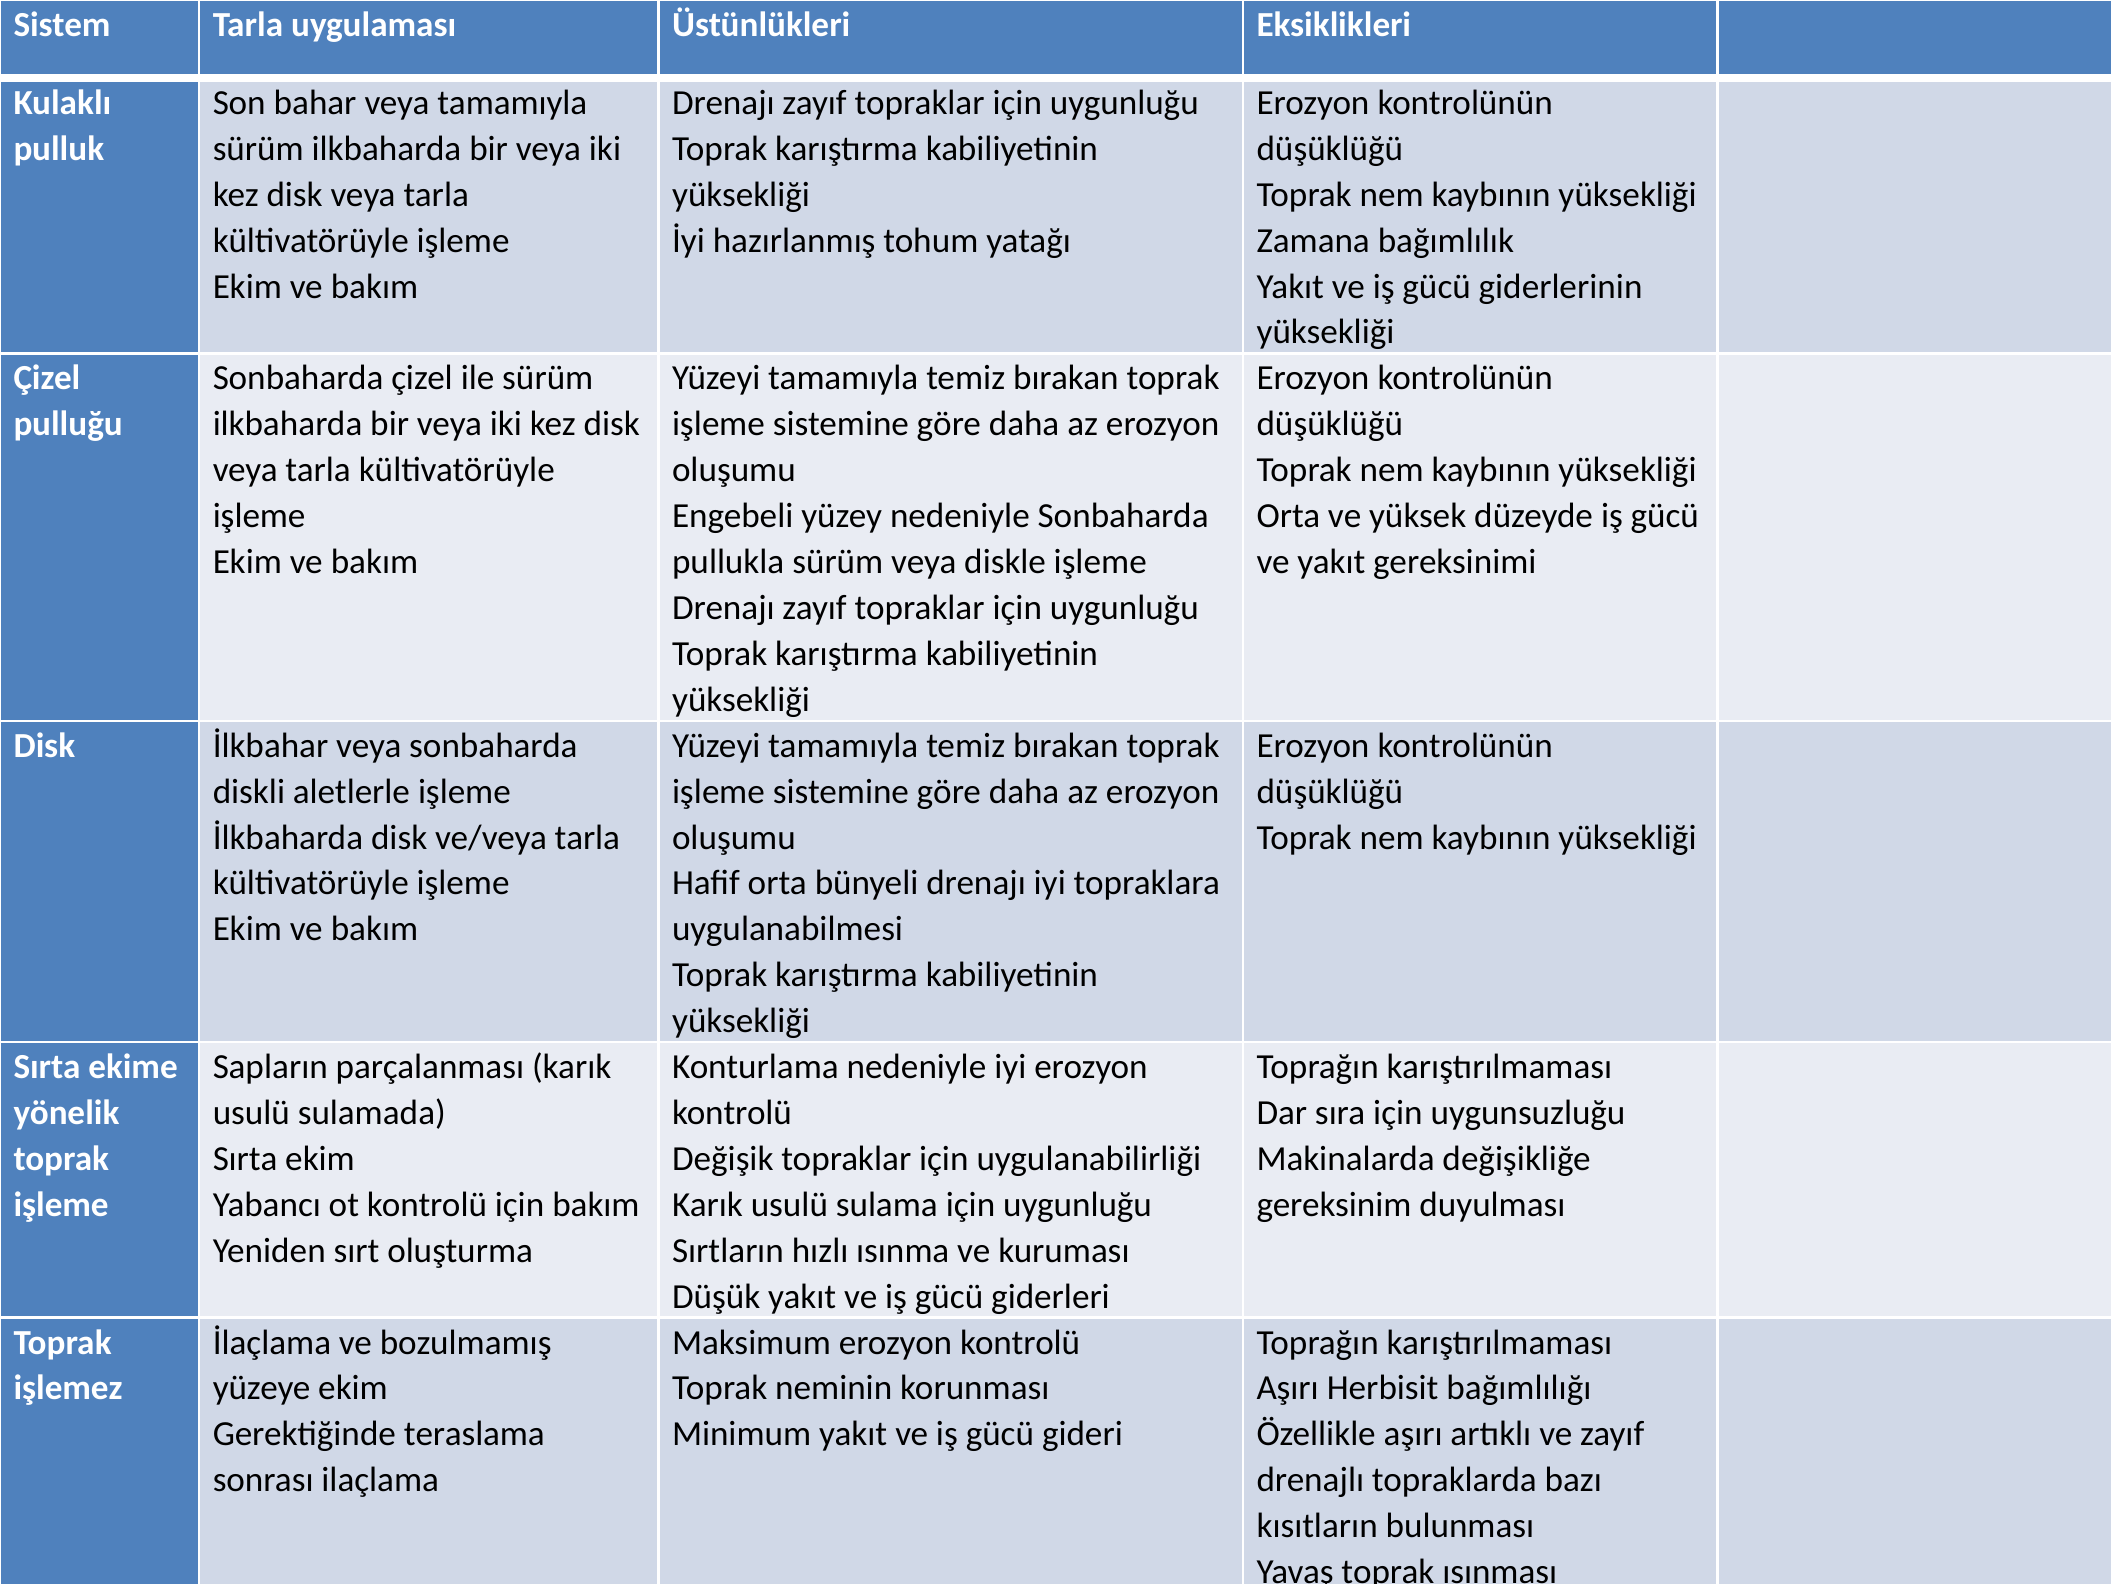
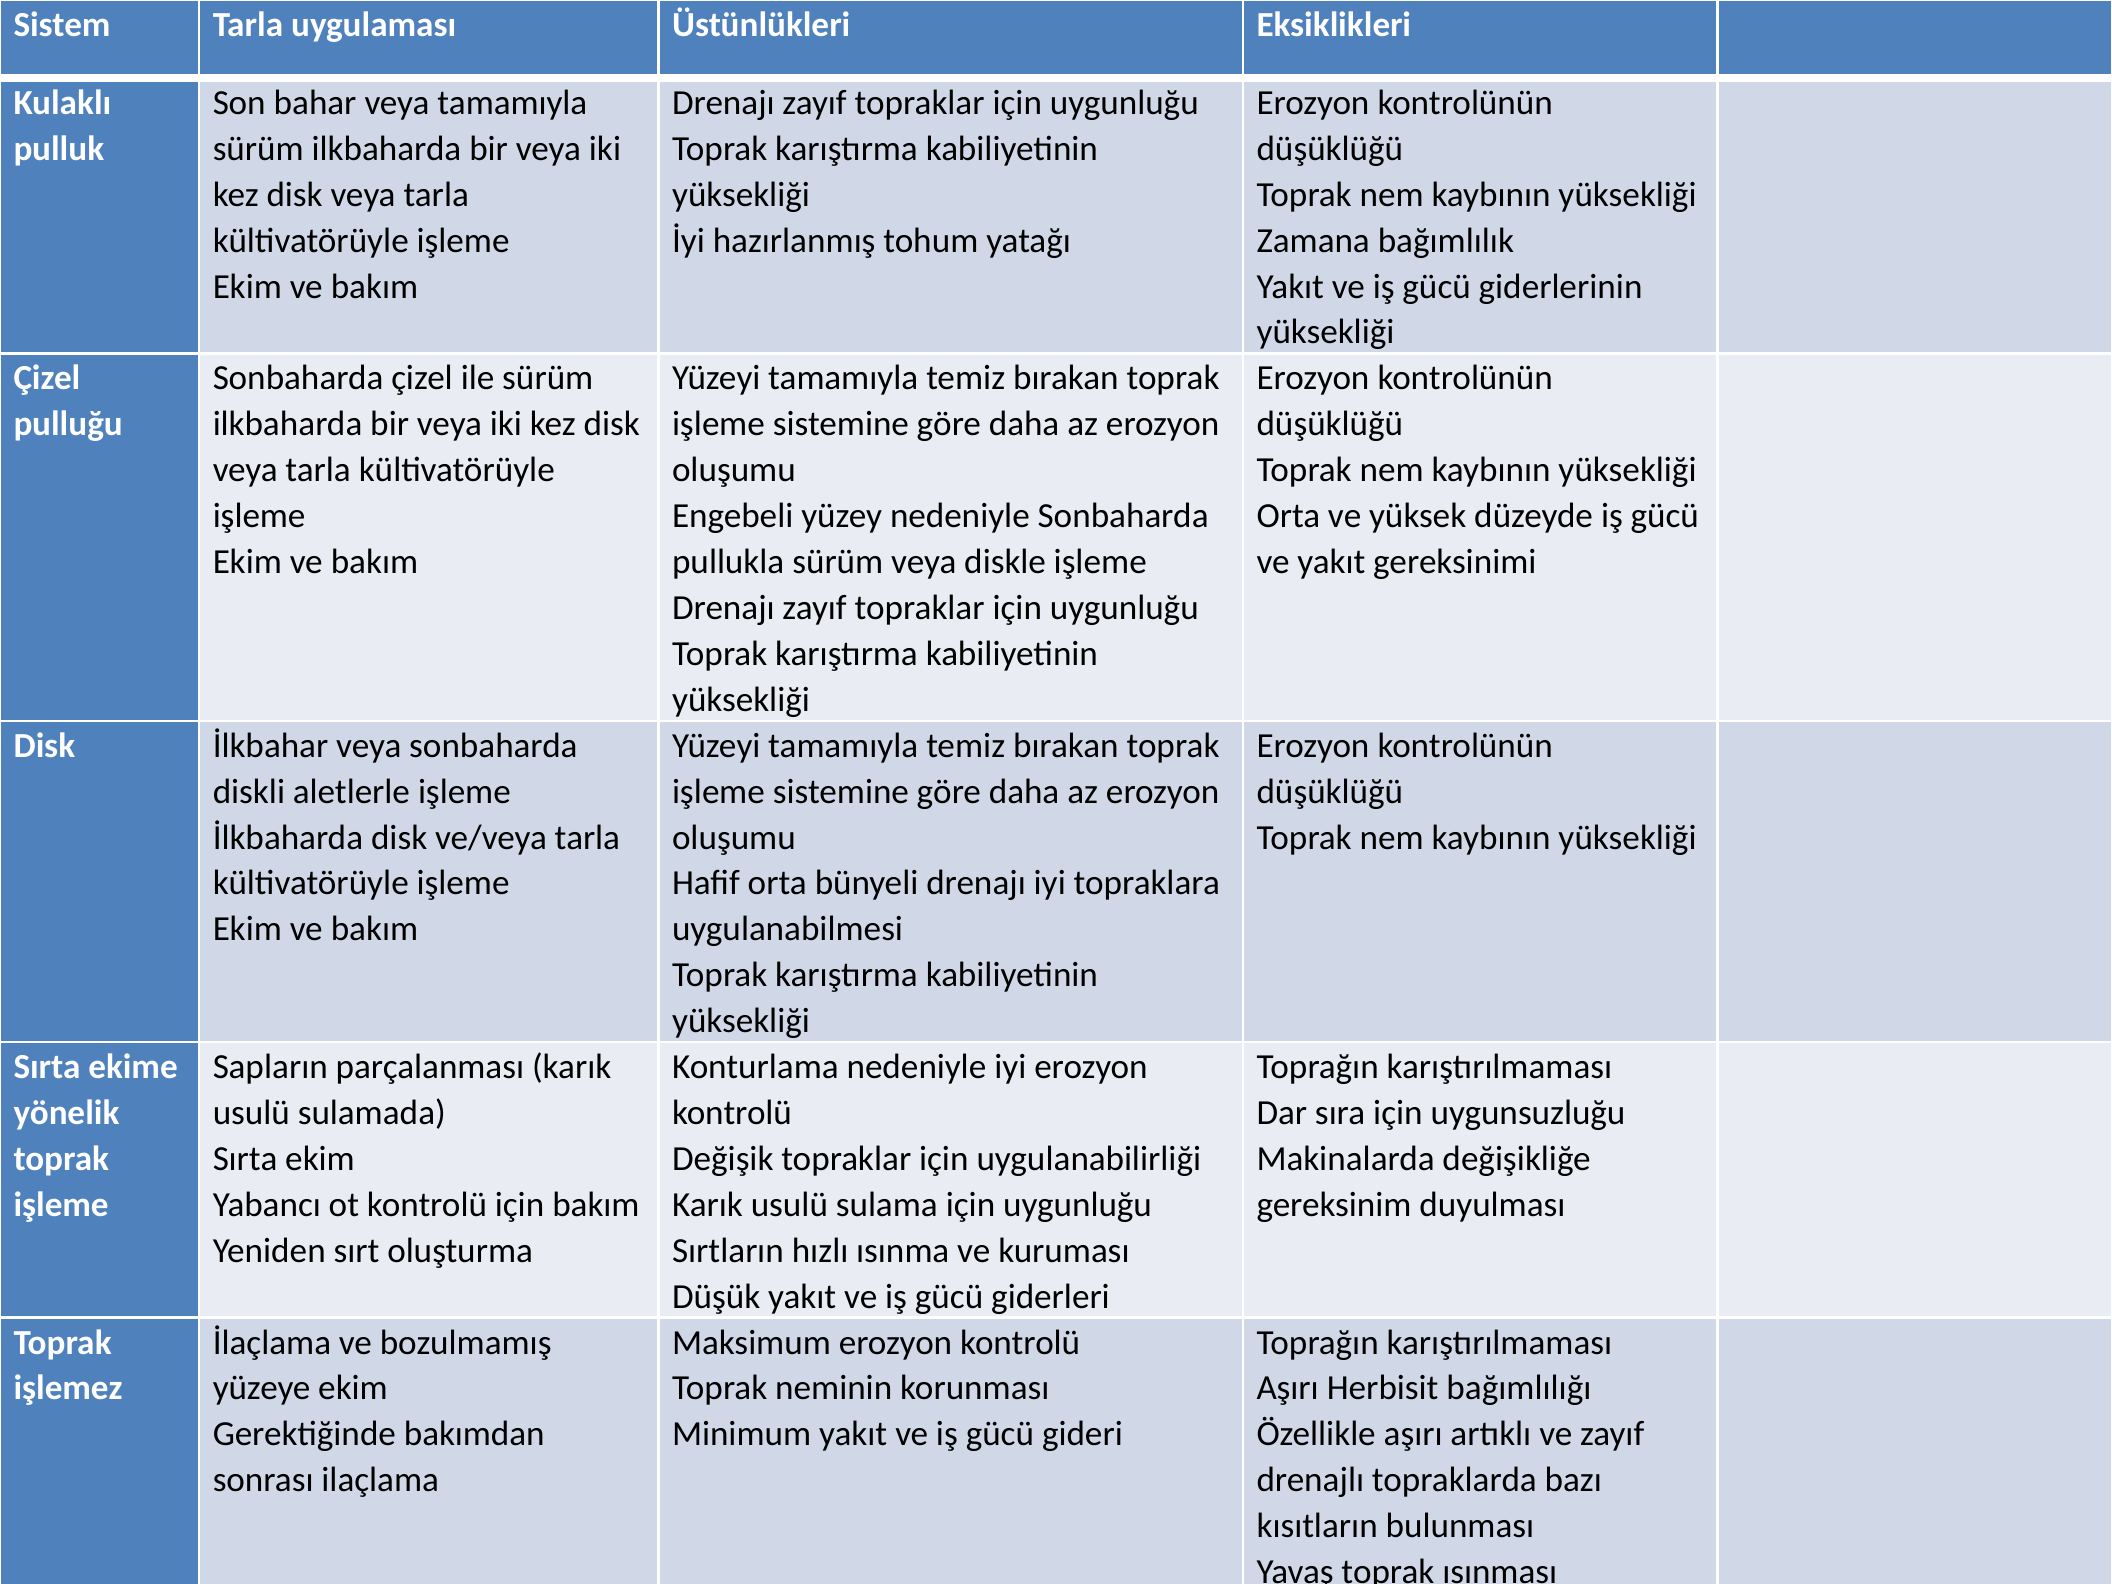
teraslama: teraslama -> bakımdan
